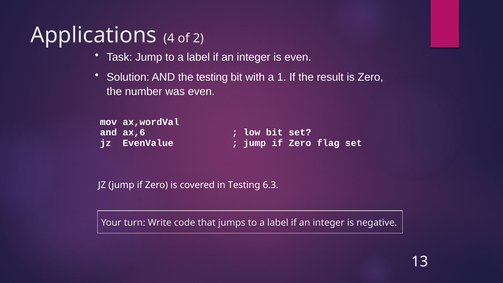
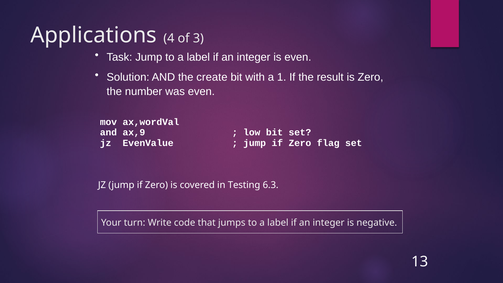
2: 2 -> 3
the testing: testing -> create
ax,6: ax,6 -> ax,9
